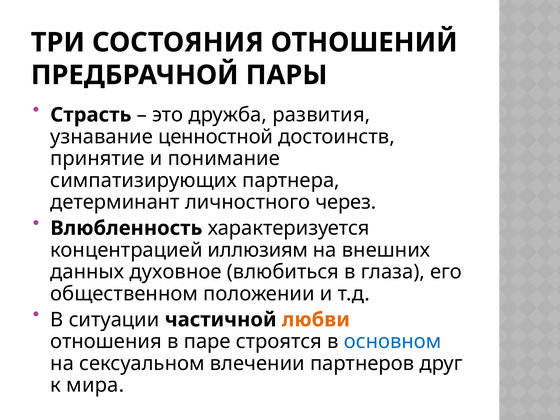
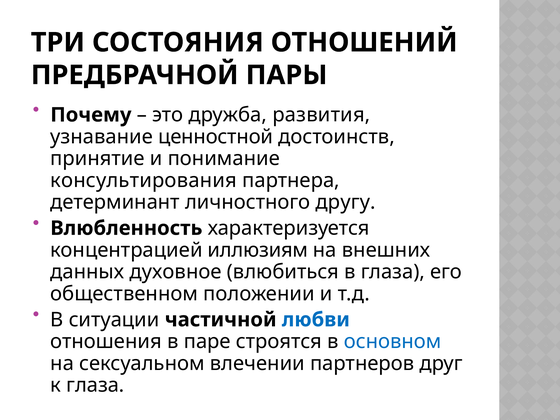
Страсть: Страсть -> Почему
симпатизирующих: симпатизирующих -> консультирования
через: через -> другу
любви colour: orange -> blue
к мира: мира -> глаза
